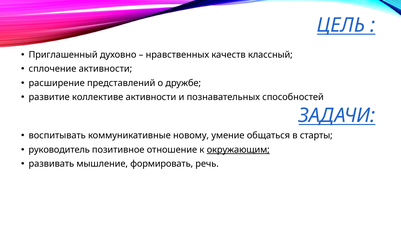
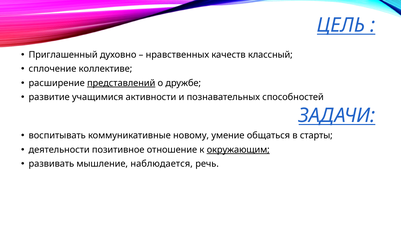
сплочение активности: активности -> коллективе
представлений underline: none -> present
коллективе: коллективе -> учащимися
руководитель: руководитель -> деятельности
формировать: формировать -> наблюдается
